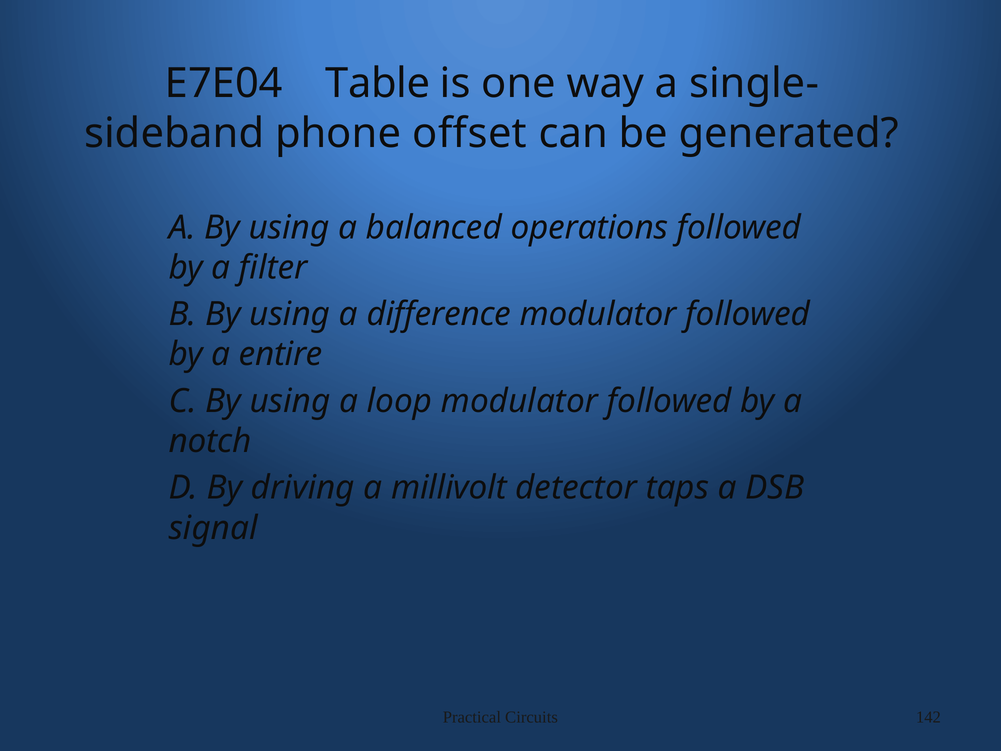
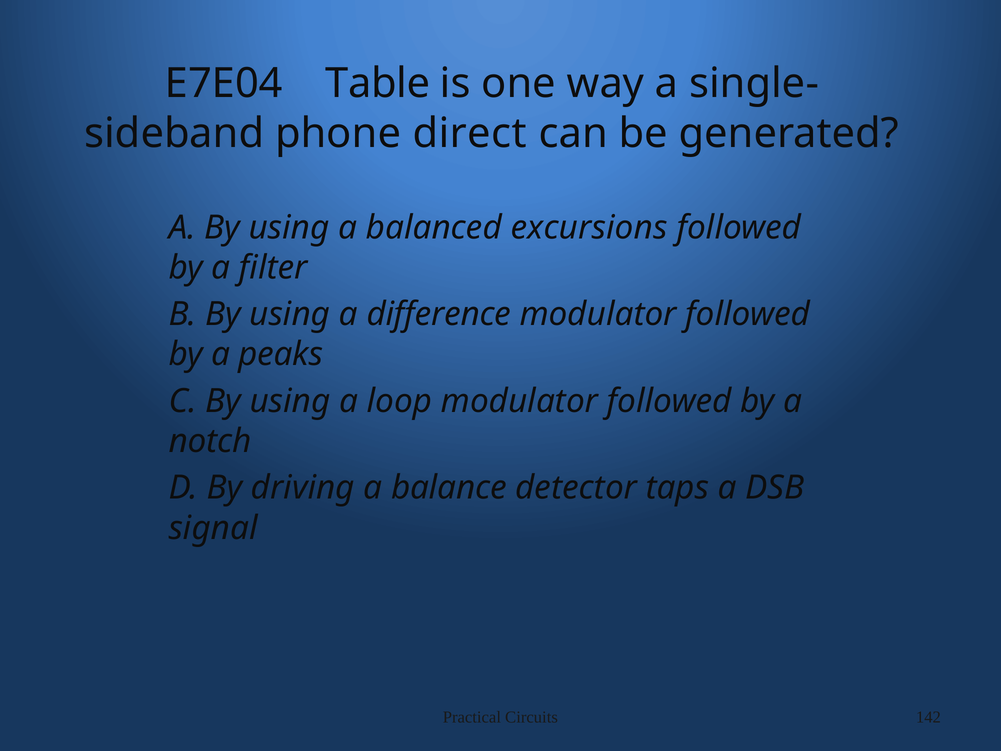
offset: offset -> direct
operations: operations -> excursions
entire: entire -> peaks
millivolt: millivolt -> balance
